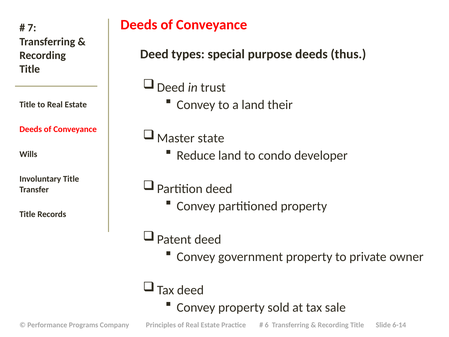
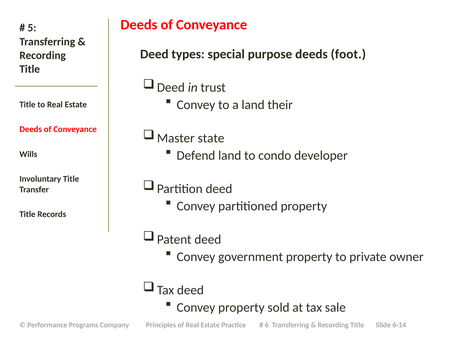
7: 7 -> 5
thus: thus -> foot
Reduce: Reduce -> Defend
